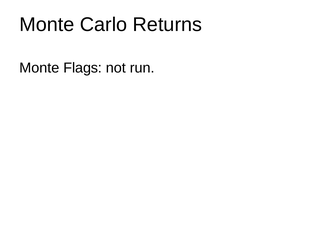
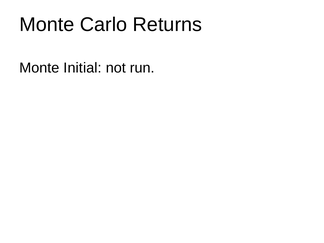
Flags: Flags -> Initial
